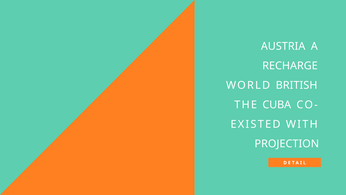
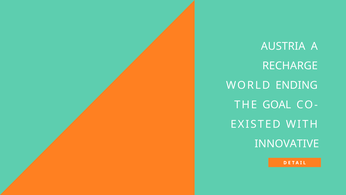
BRITISH: BRITISH -> ENDING
CUBA: CUBA -> GOAL
PROJECTION: PROJECTION -> INNOVATIVE
